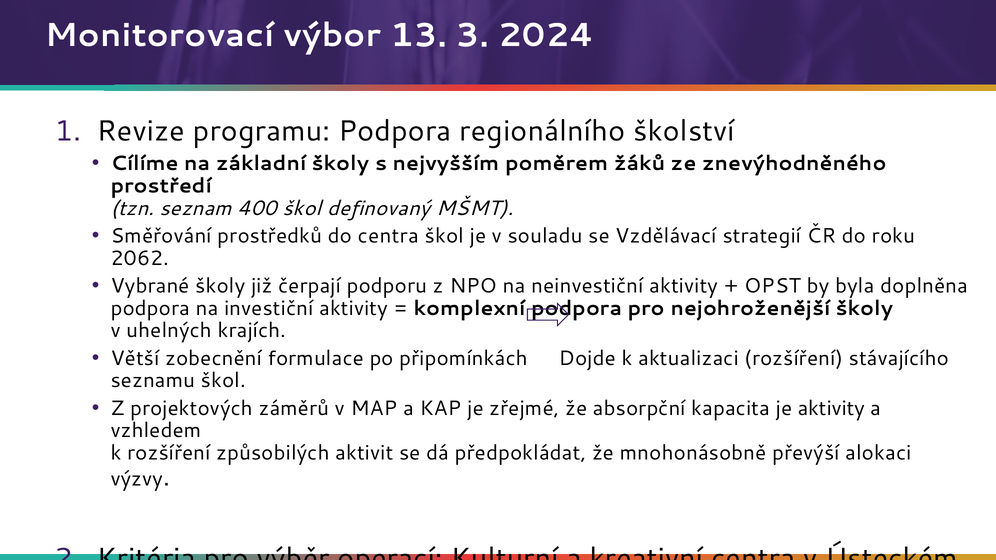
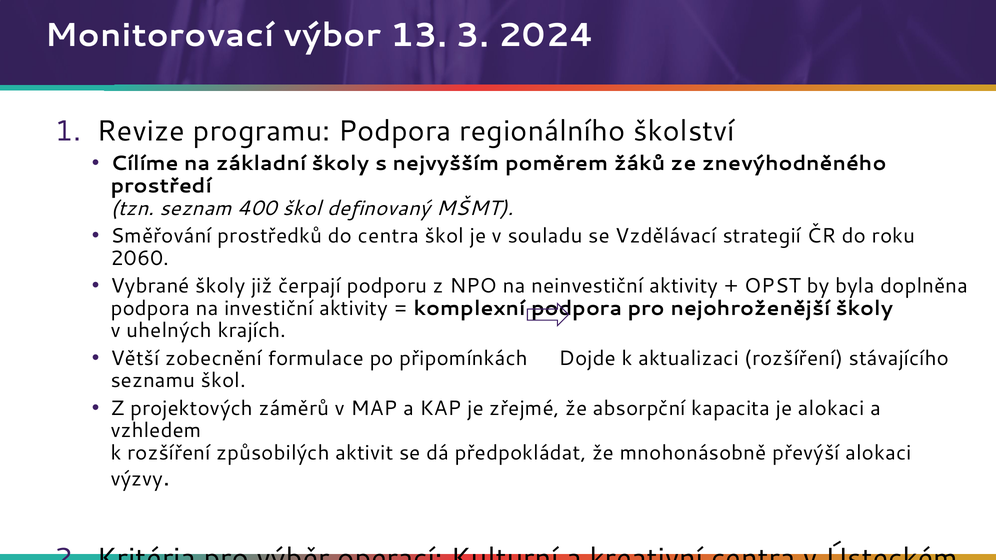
2062: 2062 -> 2060
je aktivity: aktivity -> alokaci
